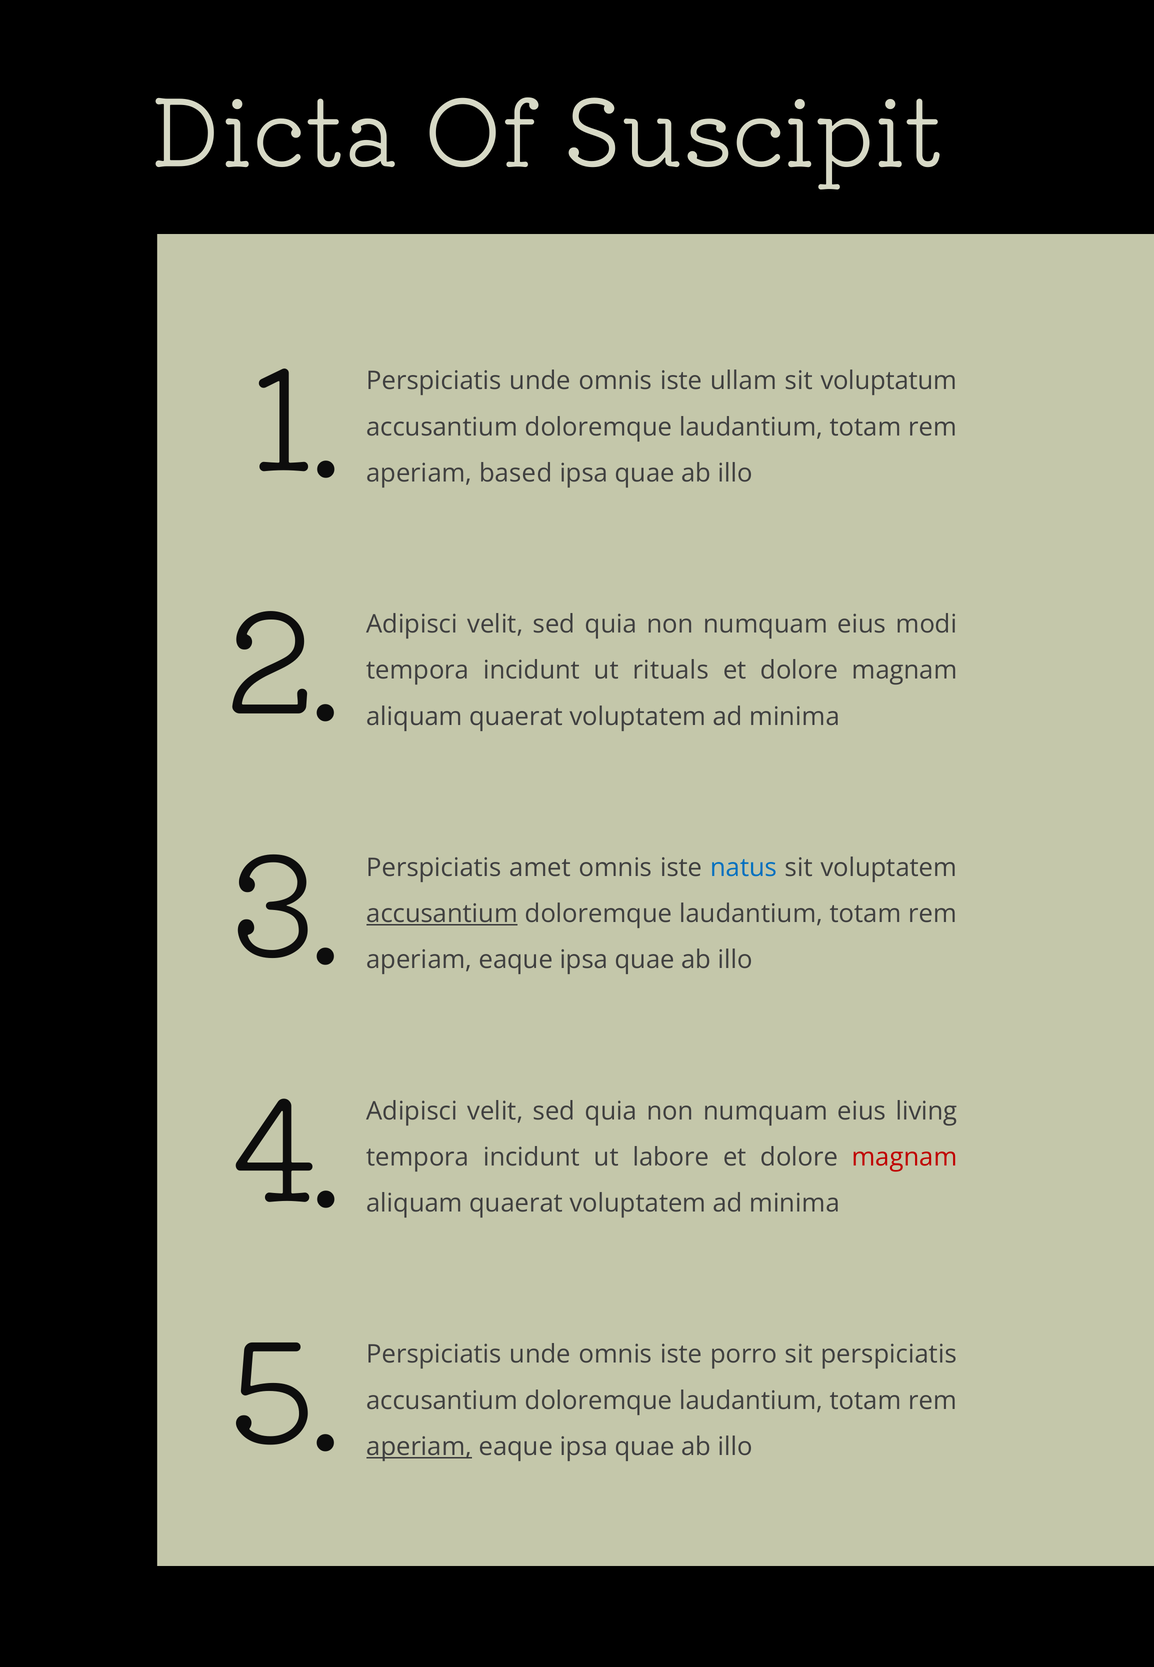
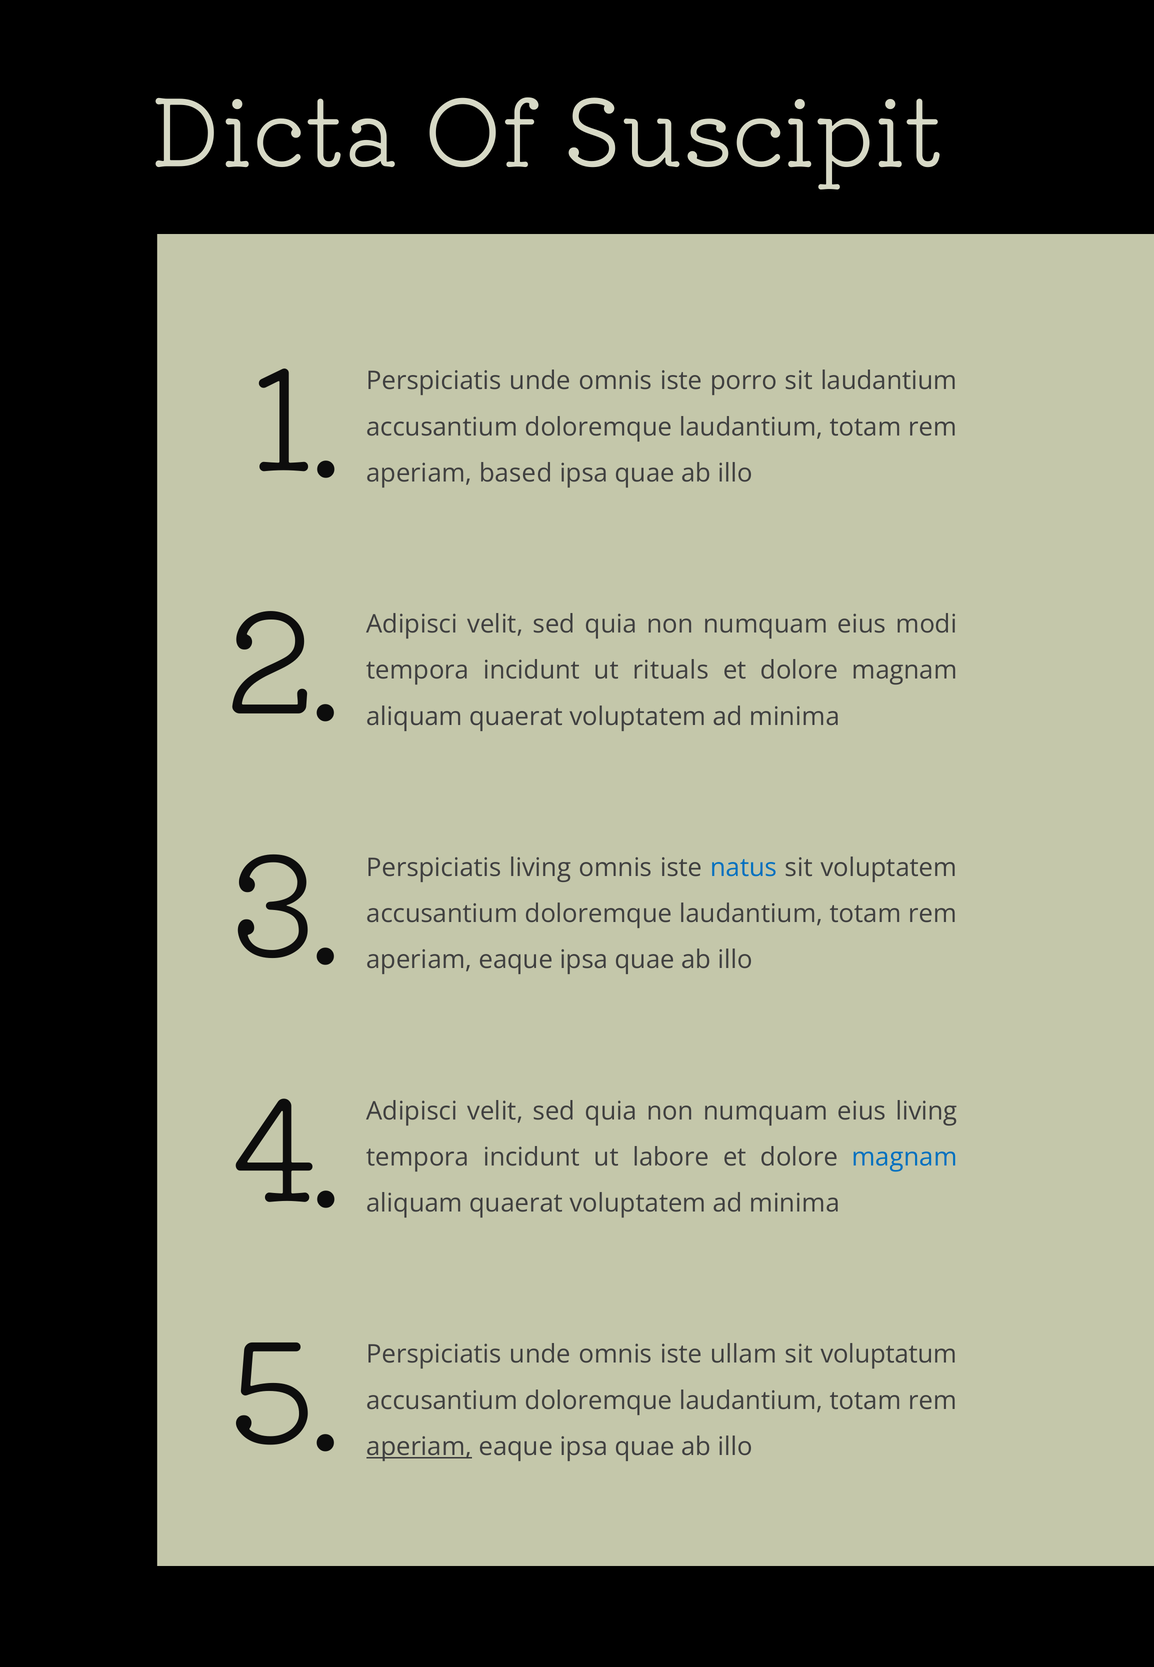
ullam: ullam -> porro
sit voluptatum: voluptatum -> laudantium
Perspiciatis amet: amet -> living
accusantium at (442, 914) underline: present -> none
magnam at (905, 1157) colour: red -> blue
porro: porro -> ullam
sit perspiciatis: perspiciatis -> voluptatum
